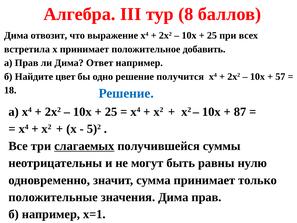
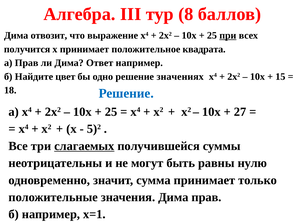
при underline: none -> present
встретила: встретила -> получится
добавить: добавить -> квадрата
получится: получится -> значениях
57: 57 -> 15
87: 87 -> 27
